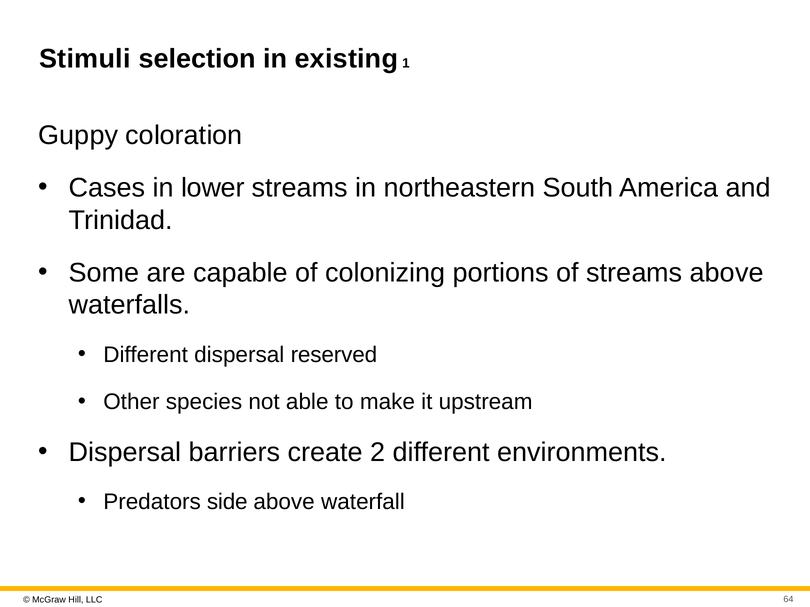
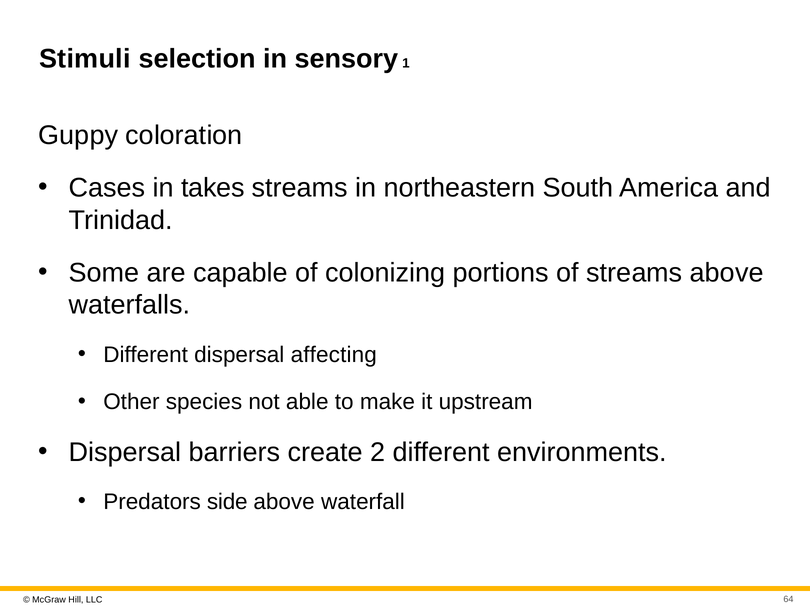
existing: existing -> sensory
lower: lower -> takes
reserved: reserved -> affecting
